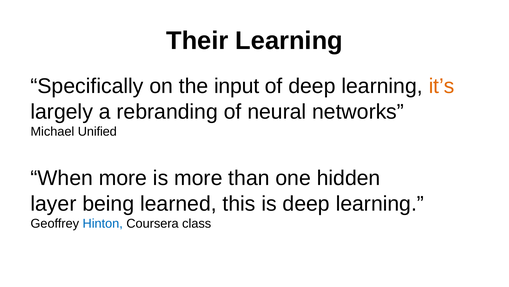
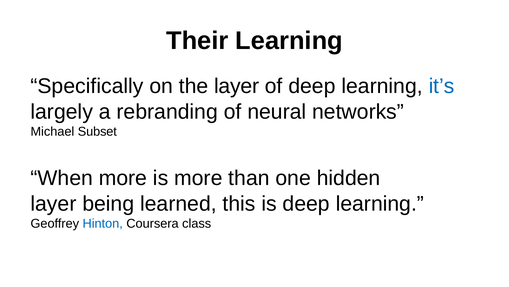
the input: input -> layer
it’s colour: orange -> blue
Unified: Unified -> Subset
